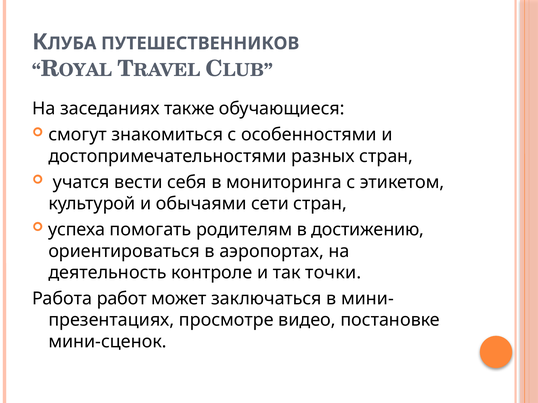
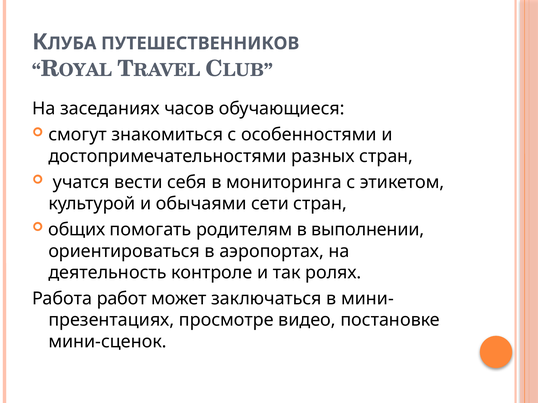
также: также -> часов
успеха: успеха -> общих
достижению: достижению -> выполнении
точки: точки -> ролях
